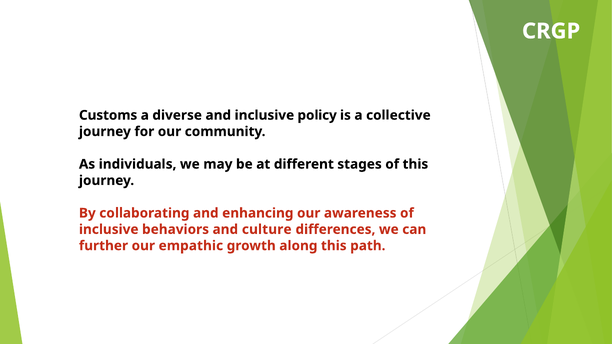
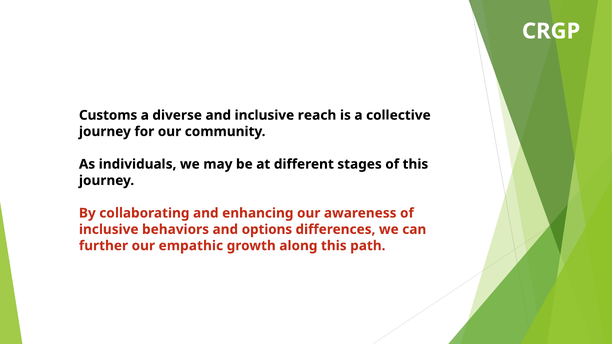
policy: policy -> reach
culture: culture -> options
